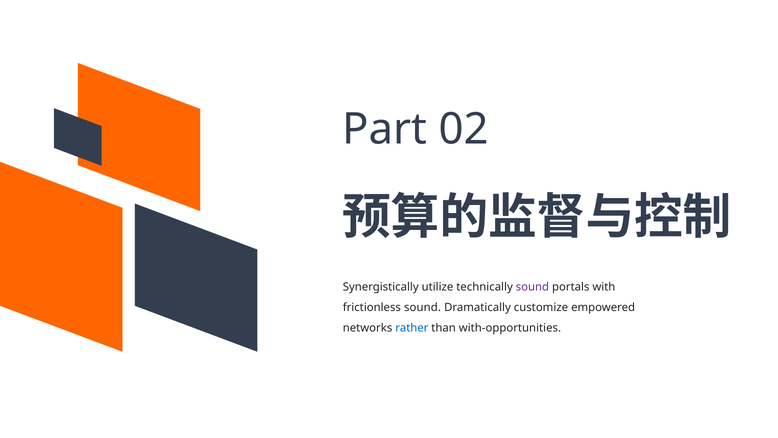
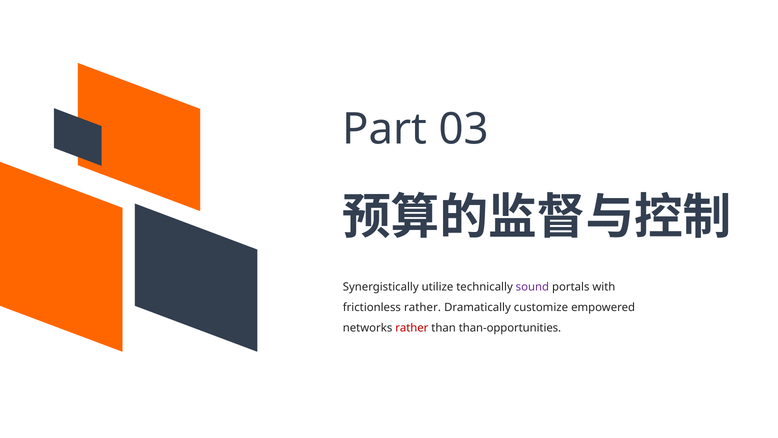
02: 02 -> 03
frictionless sound: sound -> rather
rather at (412, 328) colour: blue -> red
with-opportunities: with-opportunities -> than-opportunities
